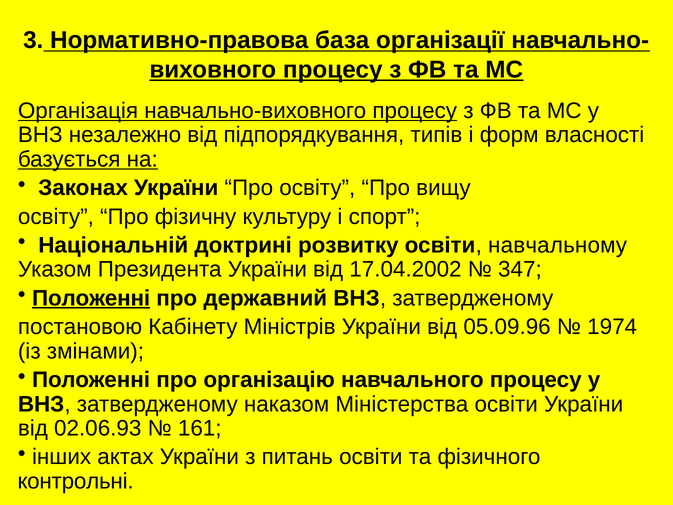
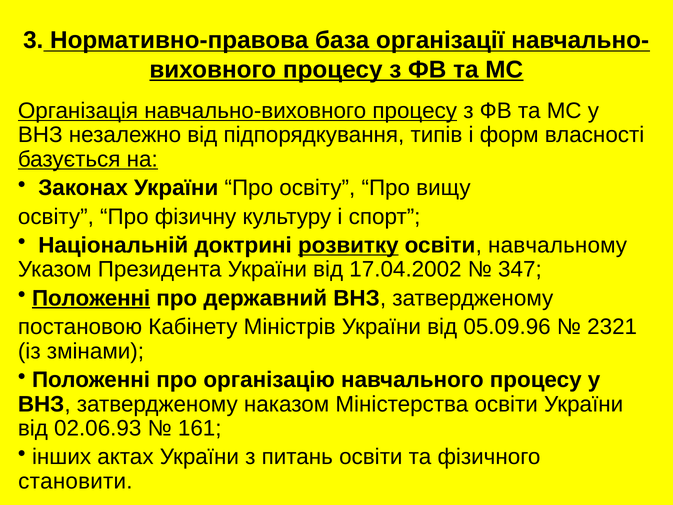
розвитку underline: none -> present
1974: 1974 -> 2321
контрольні: контрольні -> становити
